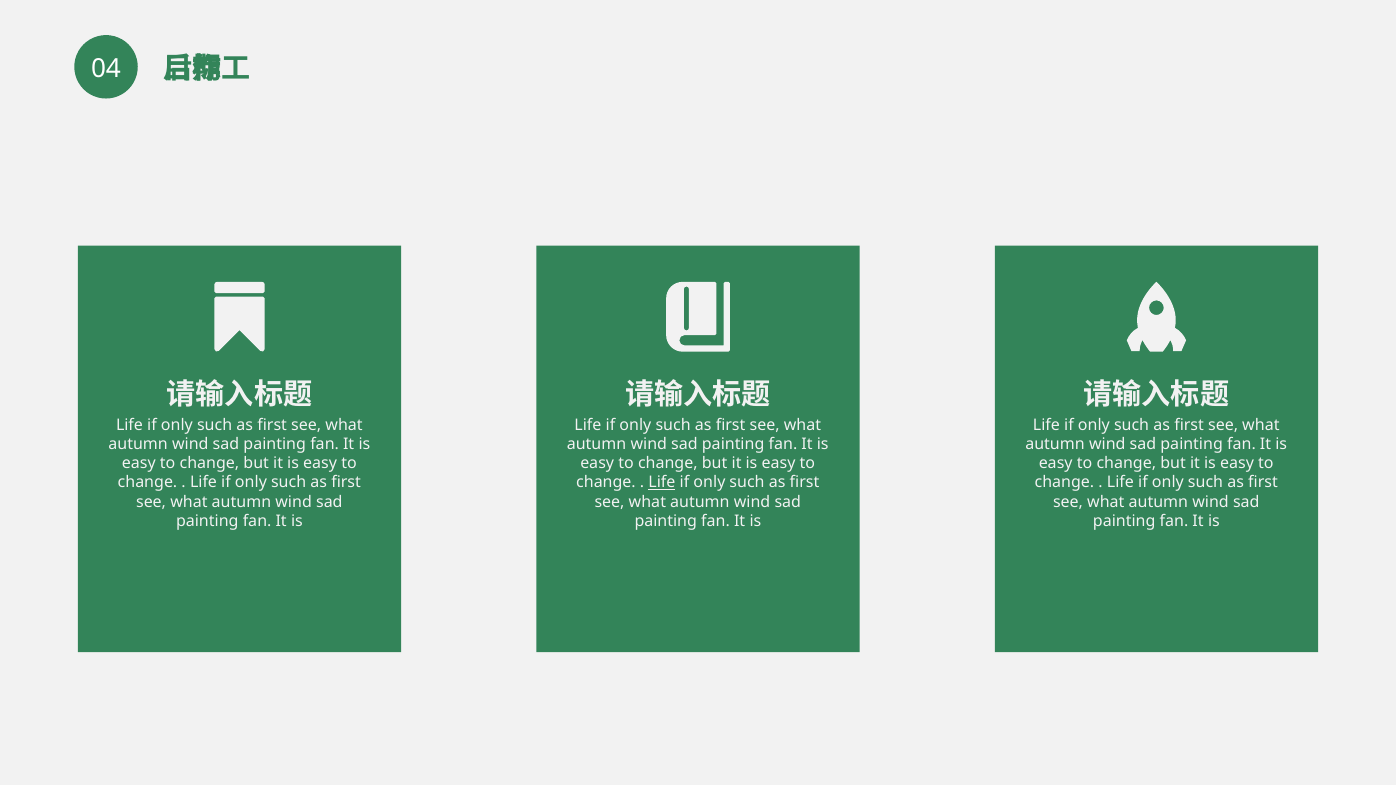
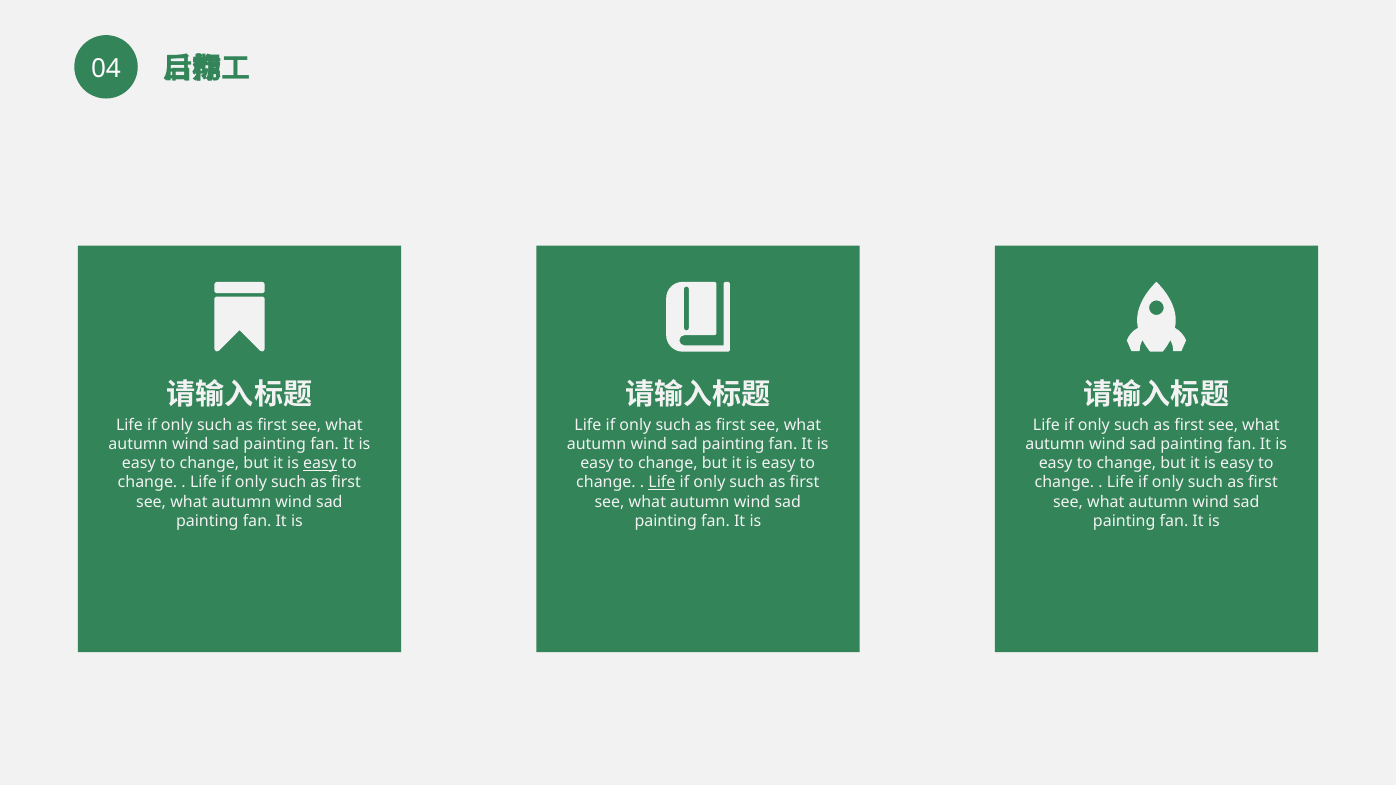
easy at (320, 464) underline: none -> present
